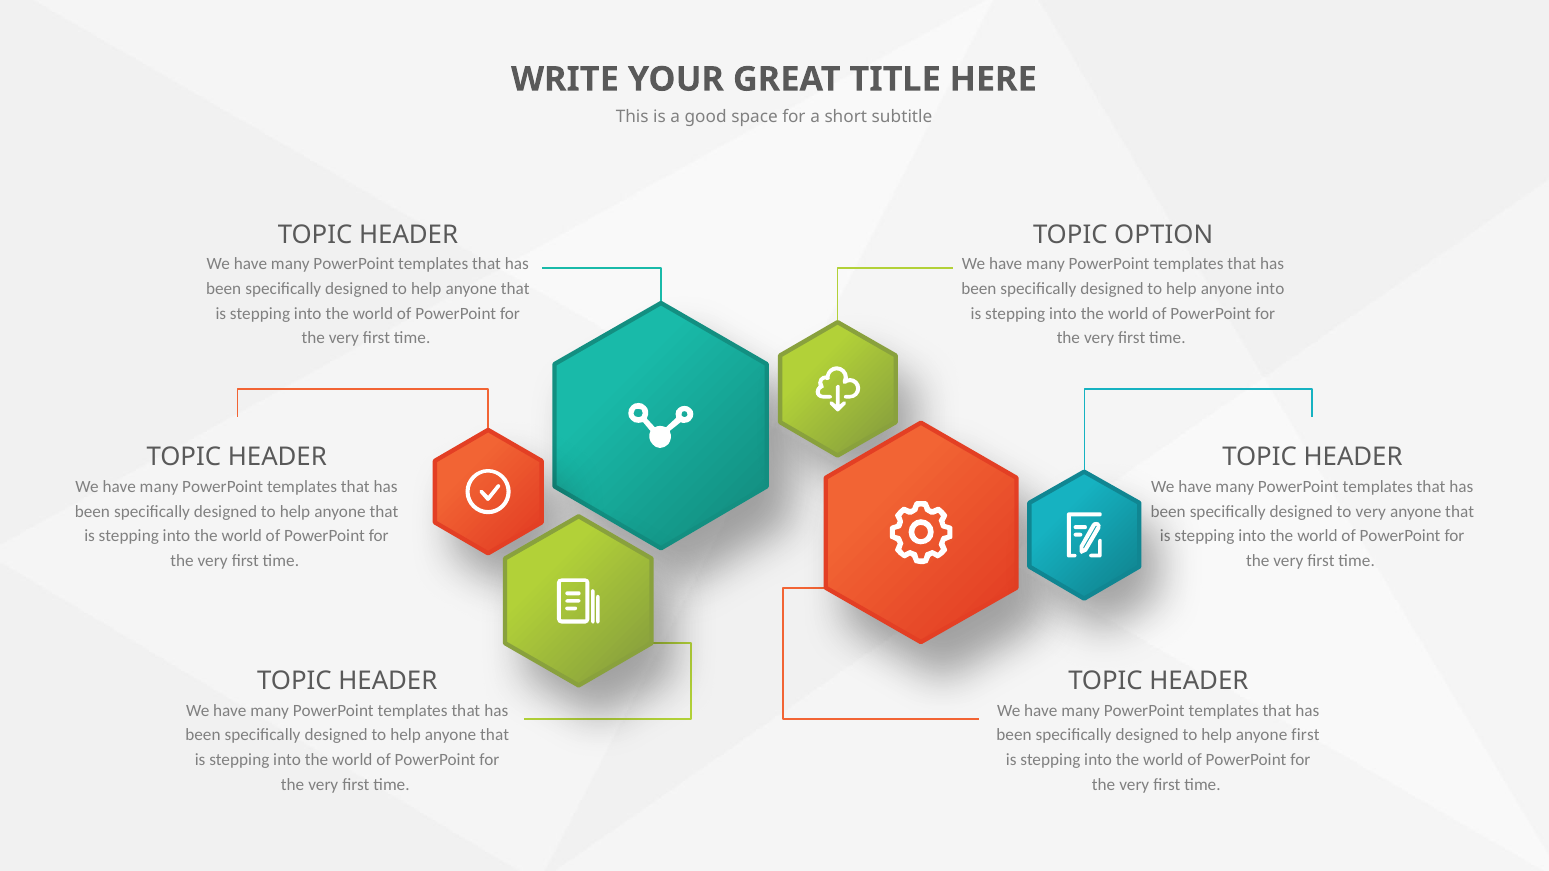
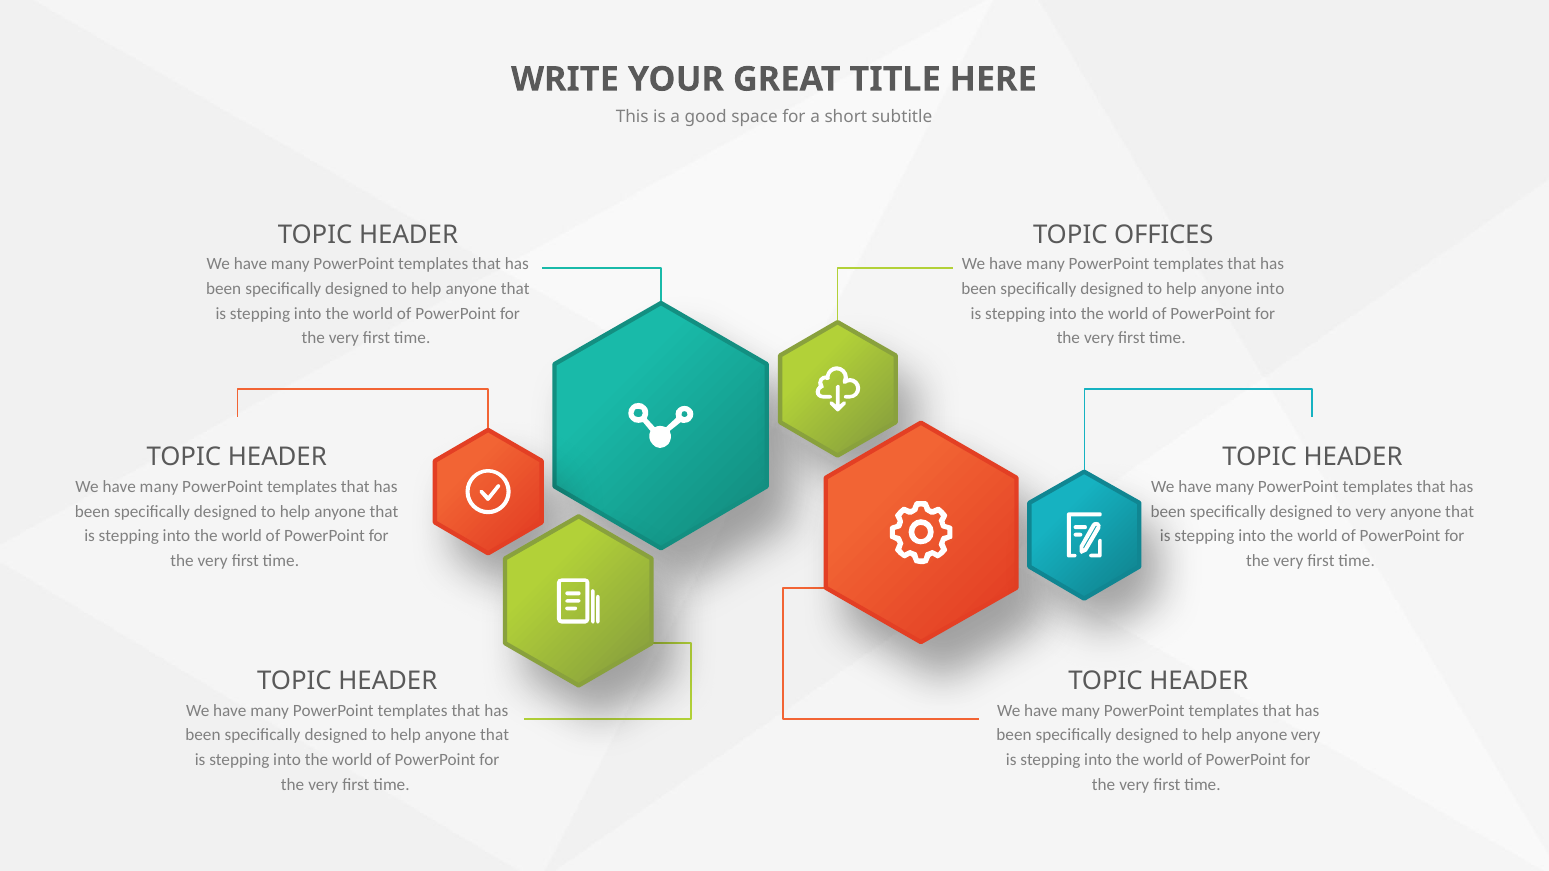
OPTION: OPTION -> OFFICES
anyone first: first -> very
